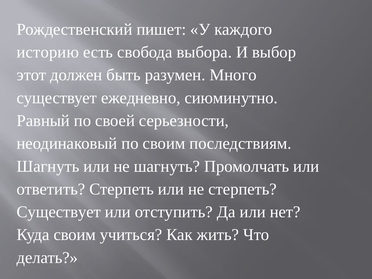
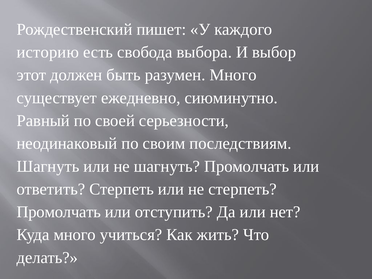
Существует at (59, 212): Существует -> Промолчать
Куда своим: своим -> много
